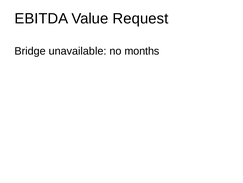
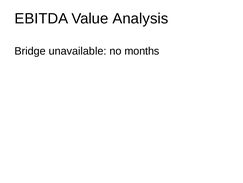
Request: Request -> Analysis
